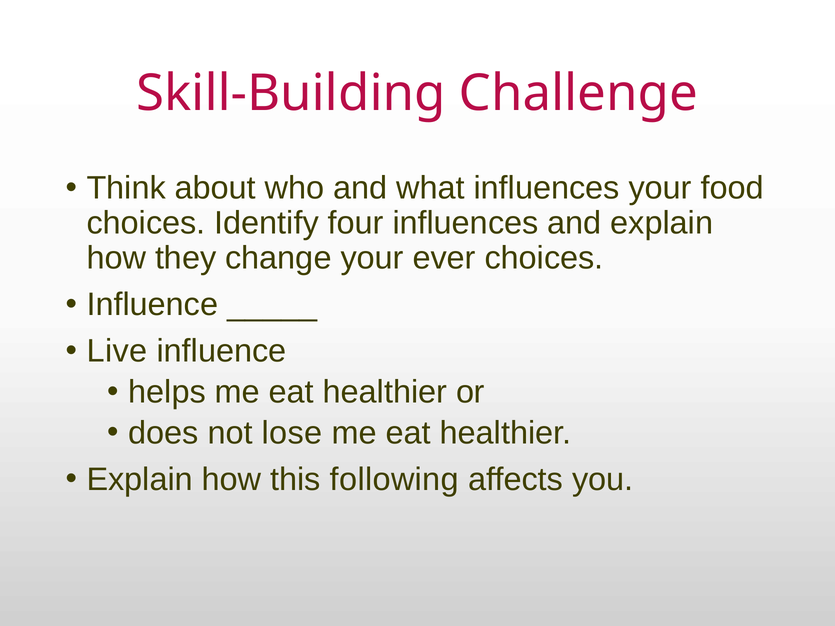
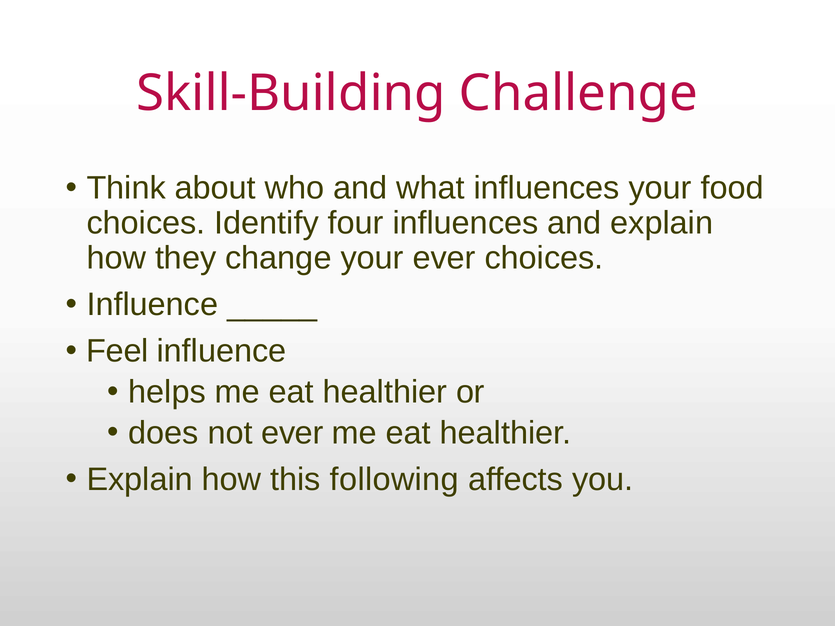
Live: Live -> Feel
not lose: lose -> ever
